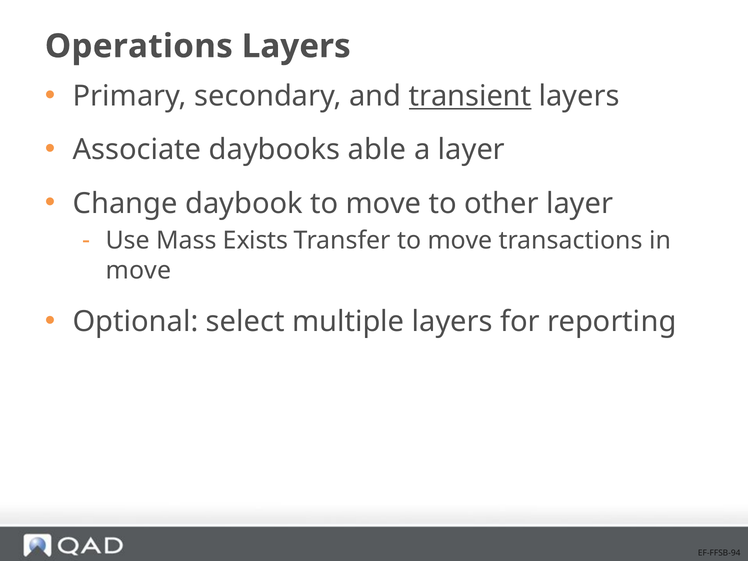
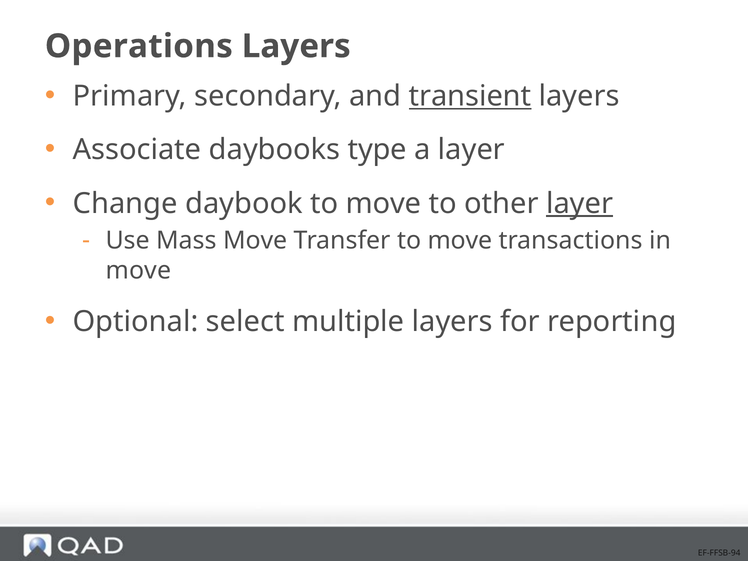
able: able -> type
layer at (580, 203) underline: none -> present
Mass Exists: Exists -> Move
